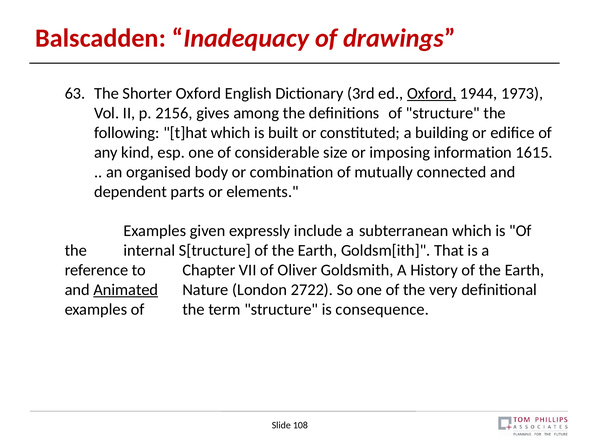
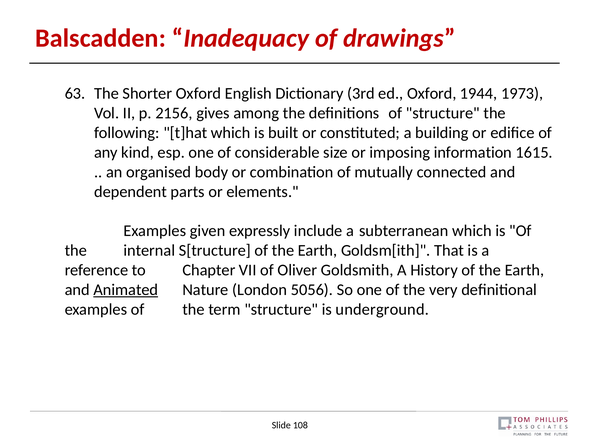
Oxford at (432, 93) underline: present -> none
2722: 2722 -> 5056
consequence: consequence -> underground
